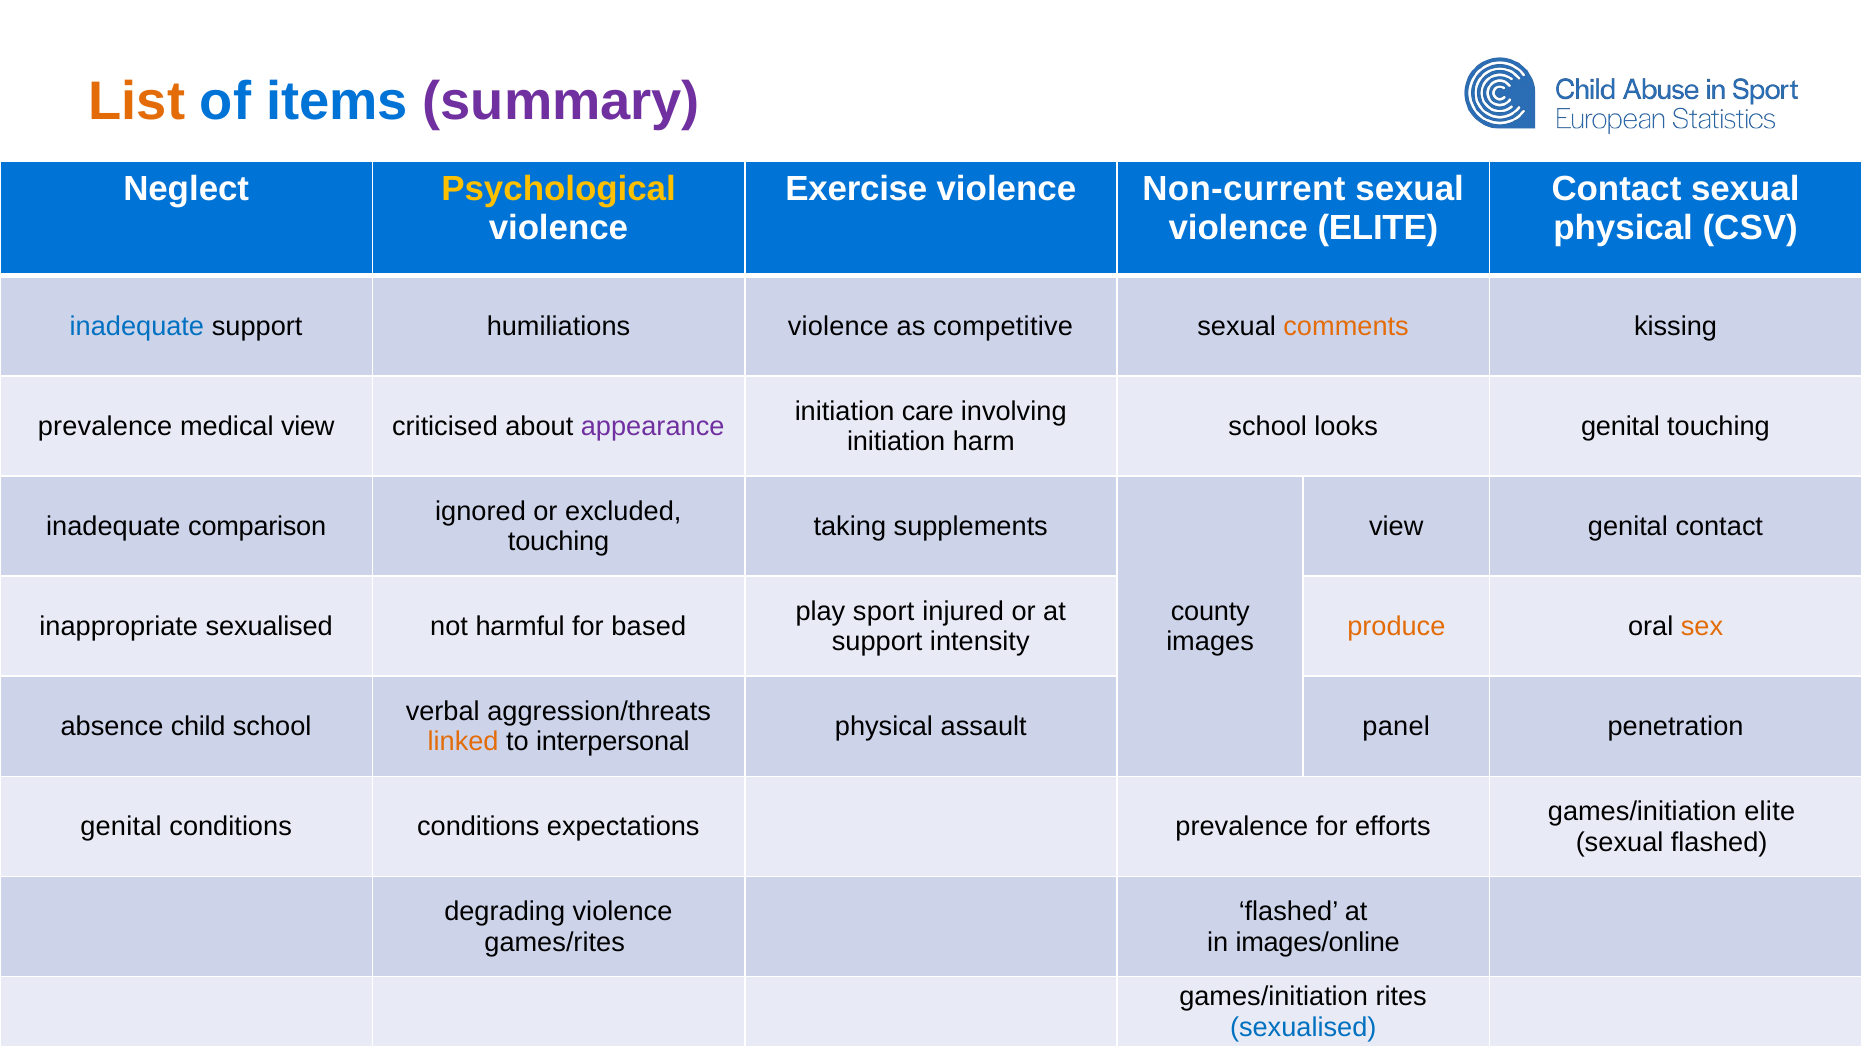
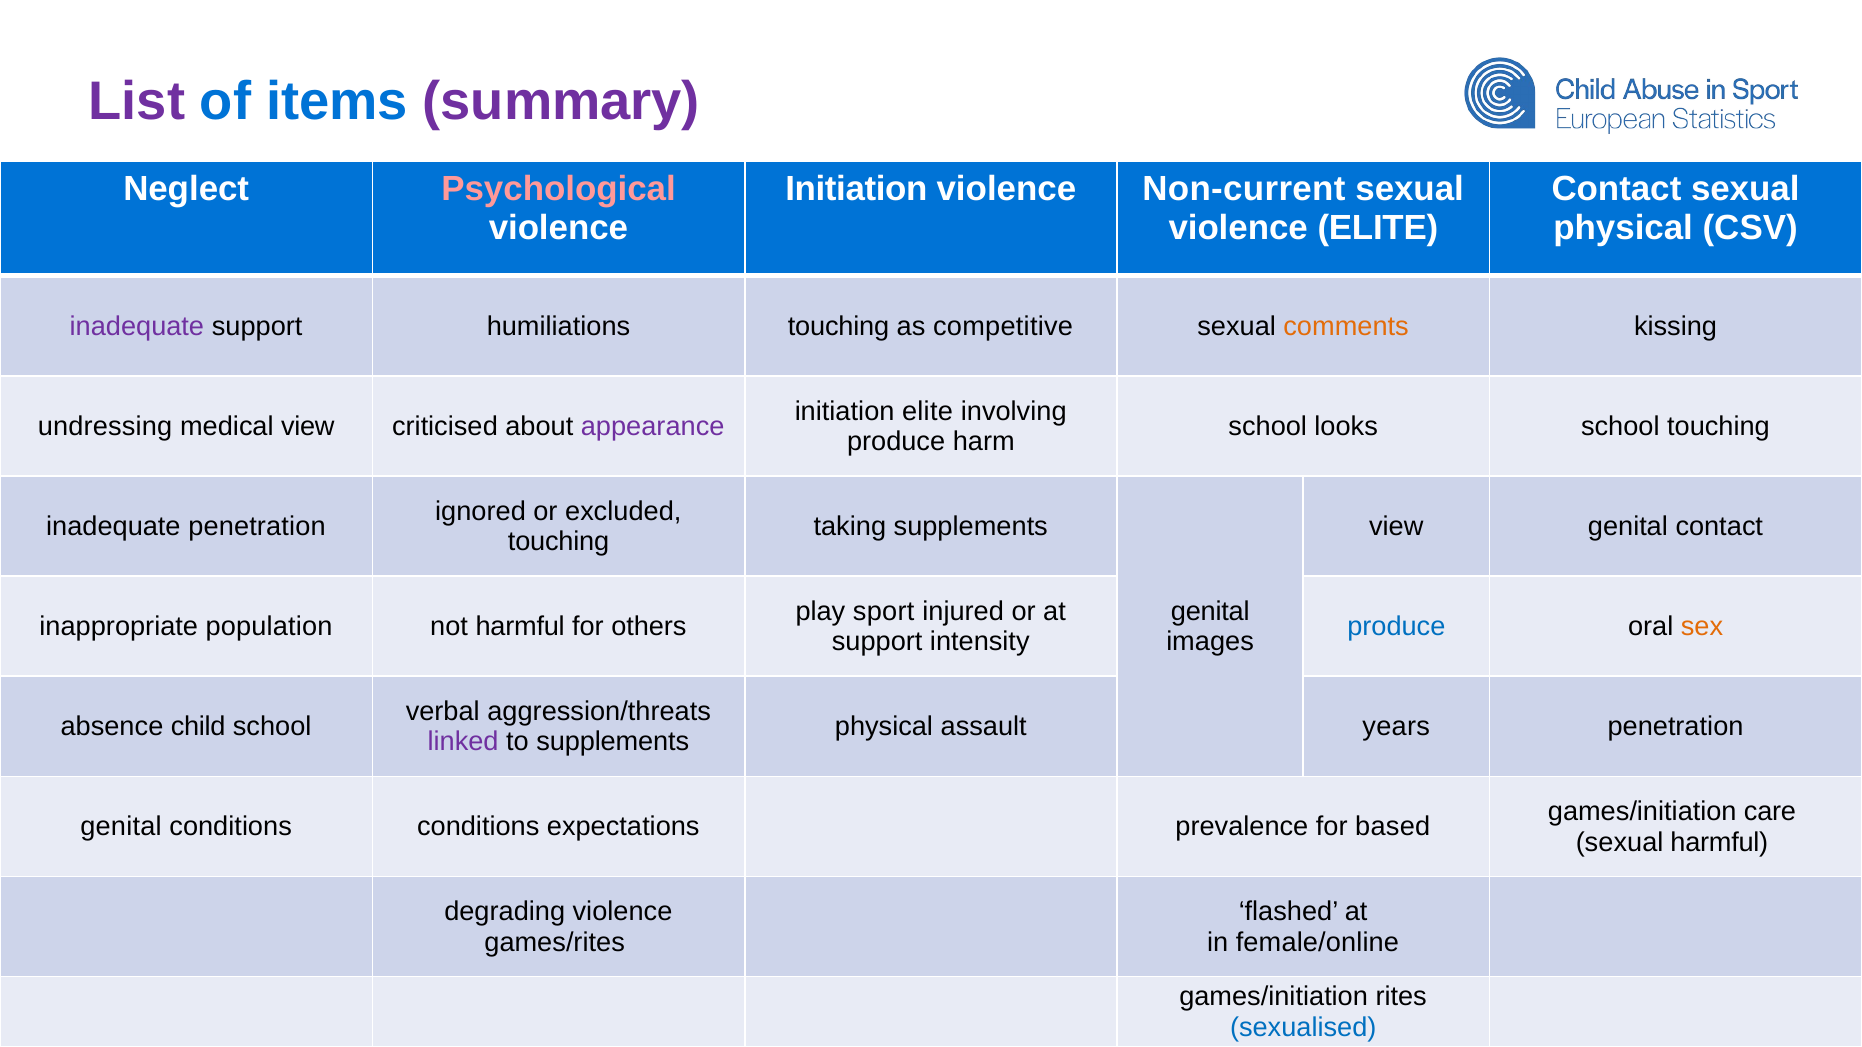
List colour: orange -> purple
Psychological colour: yellow -> pink
Exercise at (856, 189): Exercise -> Initiation
inadequate at (137, 326) colour: blue -> purple
humiliations violence: violence -> touching
initiation care: care -> elite
prevalence at (105, 426): prevalence -> undressing
looks genital: genital -> school
initiation at (896, 442): initiation -> produce
inadequate comparison: comparison -> penetration
county at (1210, 612): county -> genital
inappropriate sexualised: sexualised -> population
based: based -> others
produce at (1396, 627) colour: orange -> blue
panel: panel -> years
linked colour: orange -> purple
to interpersonal: interpersonal -> supplements
games/initiation elite: elite -> care
efforts: efforts -> based
sexual flashed: flashed -> harmful
images/online: images/online -> female/online
